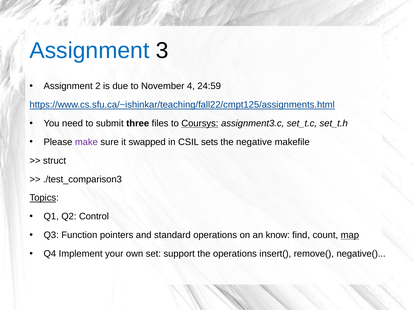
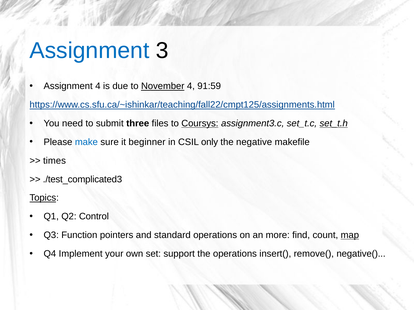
Assignment 2: 2 -> 4
November underline: none -> present
24:59: 24:59 -> 91:59
set_t.h underline: none -> present
make colour: purple -> blue
swapped: swapped -> beginner
sets: sets -> only
struct: struct -> times
./test_comparison3: ./test_comparison3 -> ./test_complicated3
know: know -> more
